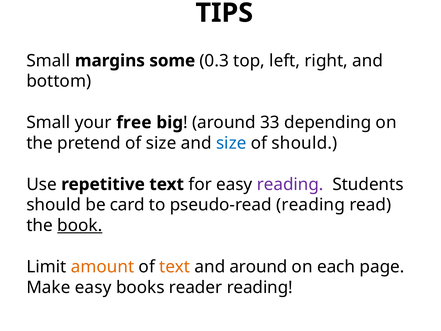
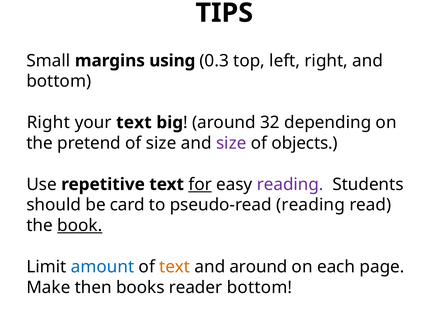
some: some -> using
Small at (48, 122): Small -> Right
your free: free -> text
33: 33 -> 32
size at (231, 143) colour: blue -> purple
of should: should -> objects
for underline: none -> present
amount colour: orange -> blue
Make easy: easy -> then
reader reading: reading -> bottom
